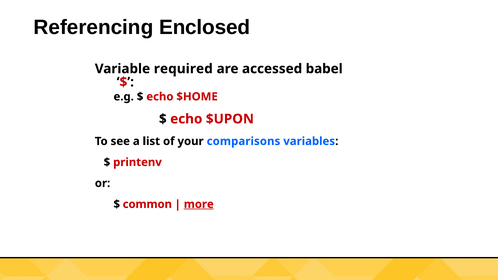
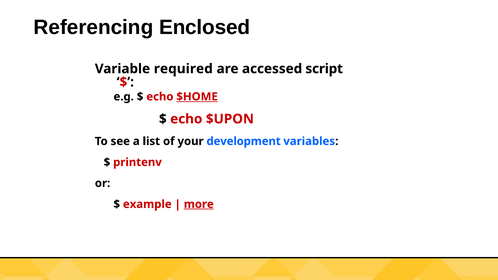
babel: babel -> script
$HOME underline: none -> present
comparisons: comparisons -> development
common: common -> example
